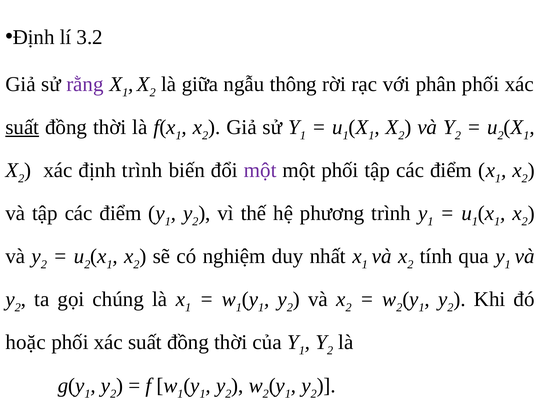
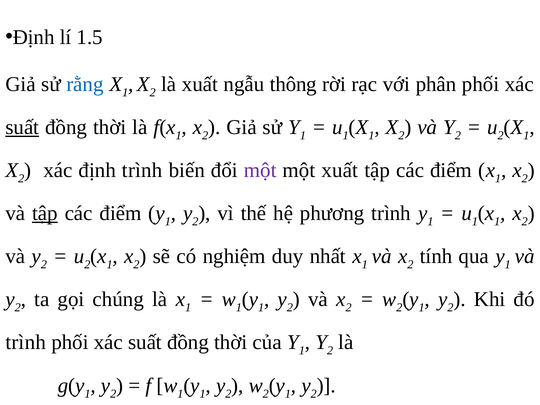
3.2: 3.2 -> 1.5
rằng colour: purple -> blue
là giữa: giữa -> xuất
một phối: phối -> xuất
tập at (45, 213) underline: none -> present
hoặc at (26, 342): hoặc -> trình
